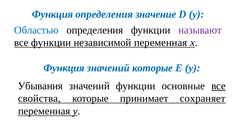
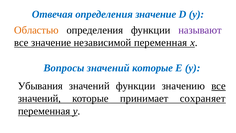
Функция at (52, 14): Функция -> Отвечая
Областью colour: blue -> orange
все функции: функции -> значение
Функция at (64, 68): Функция -> Вопросы
основные: основные -> значению
свойства at (39, 98): свойства -> значений
